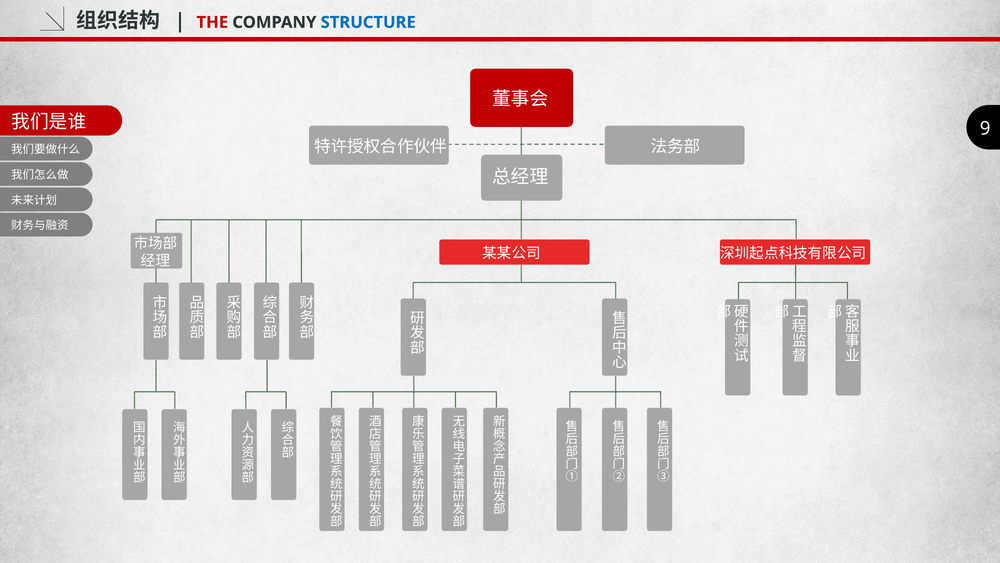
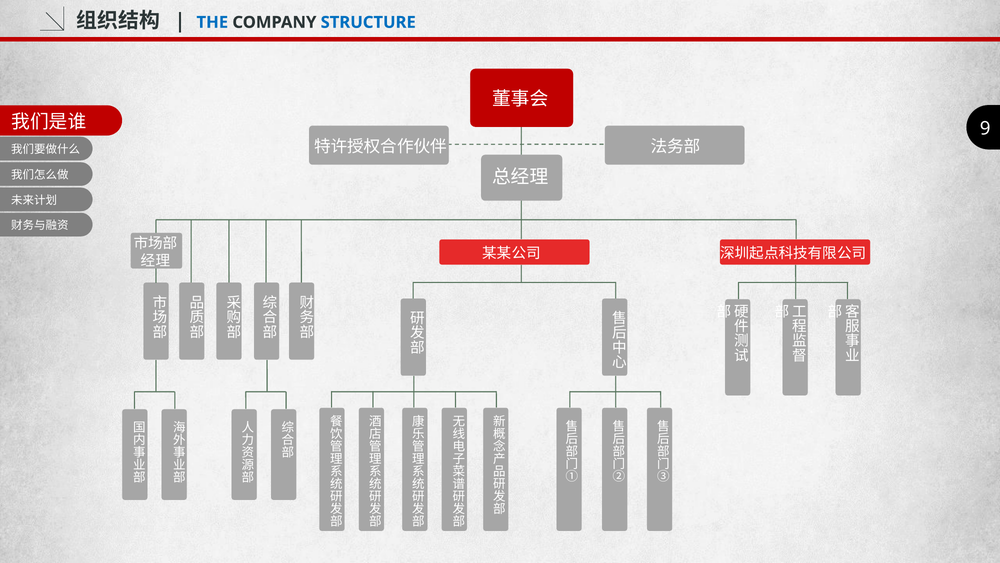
THE colour: red -> blue
